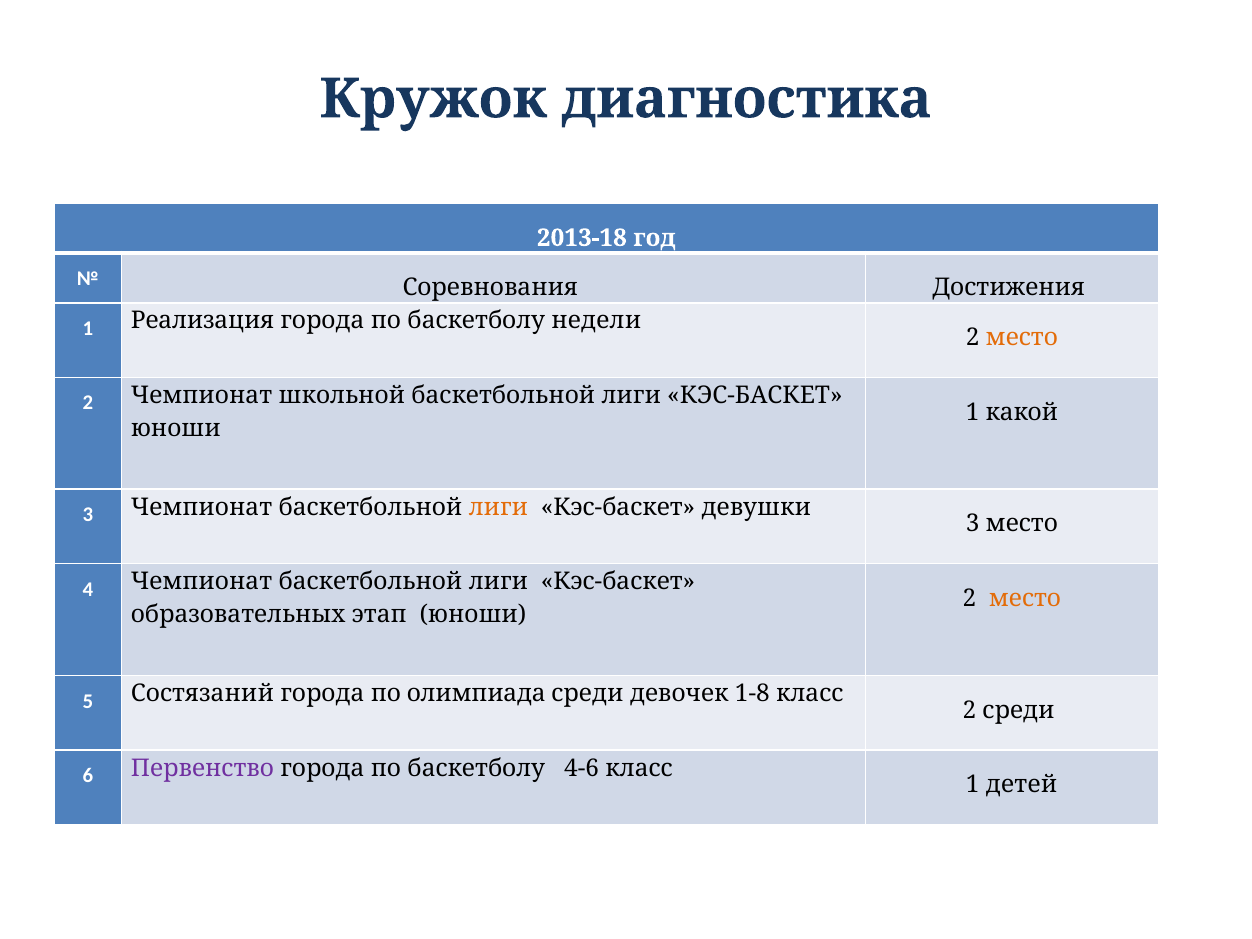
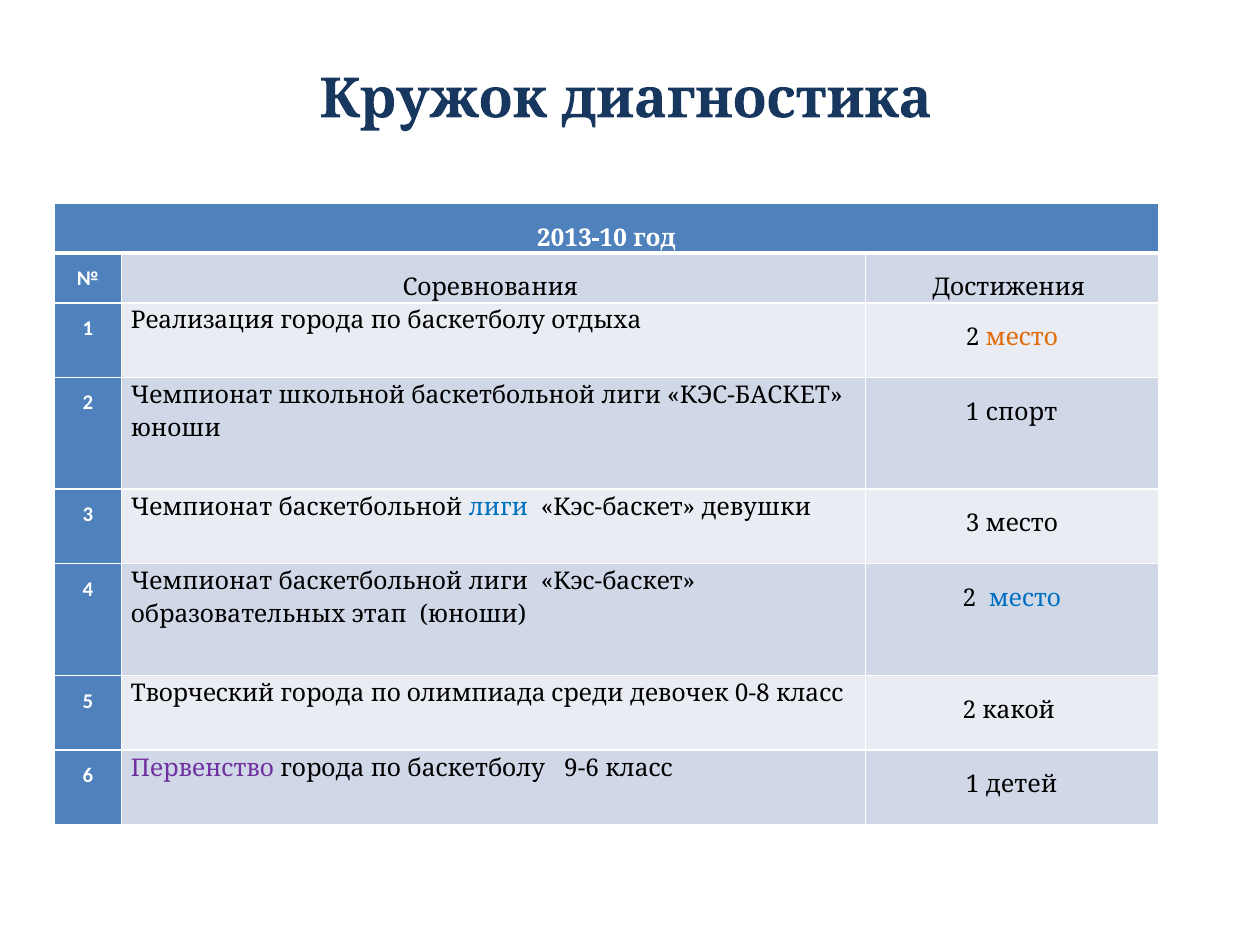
2013-18: 2013-18 -> 2013-10
недели: недели -> отдыха
какой: какой -> спорт
лиги at (498, 507) colour: orange -> blue
место at (1025, 598) colour: orange -> blue
Состязаний: Состязаний -> Творческий
1-8: 1-8 -> 0-8
2 среди: среди -> какой
4-6: 4-6 -> 9-6
